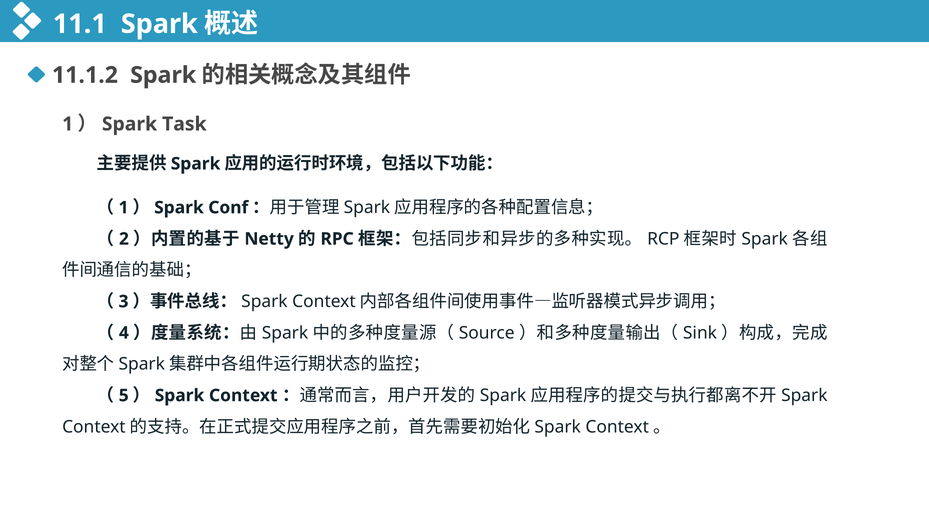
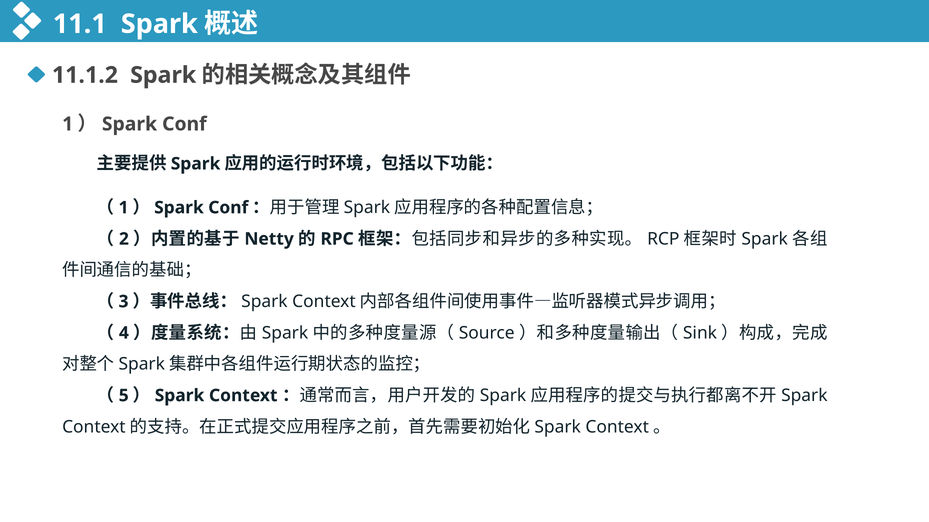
Task at (184, 124): Task -> Conf
